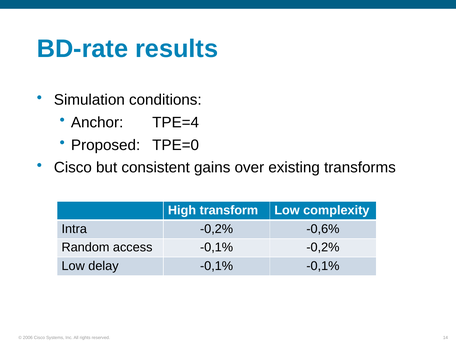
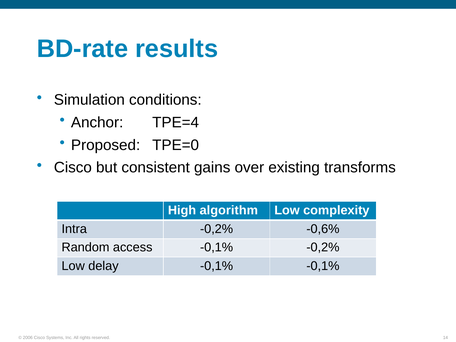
transform: transform -> algorithm
